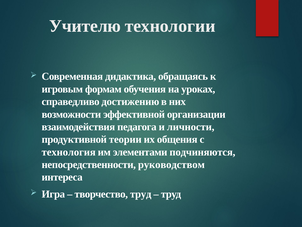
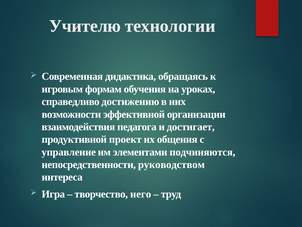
личности: личности -> достигает
теории: теории -> проект
технология: технология -> управление
творчество труд: труд -> него
